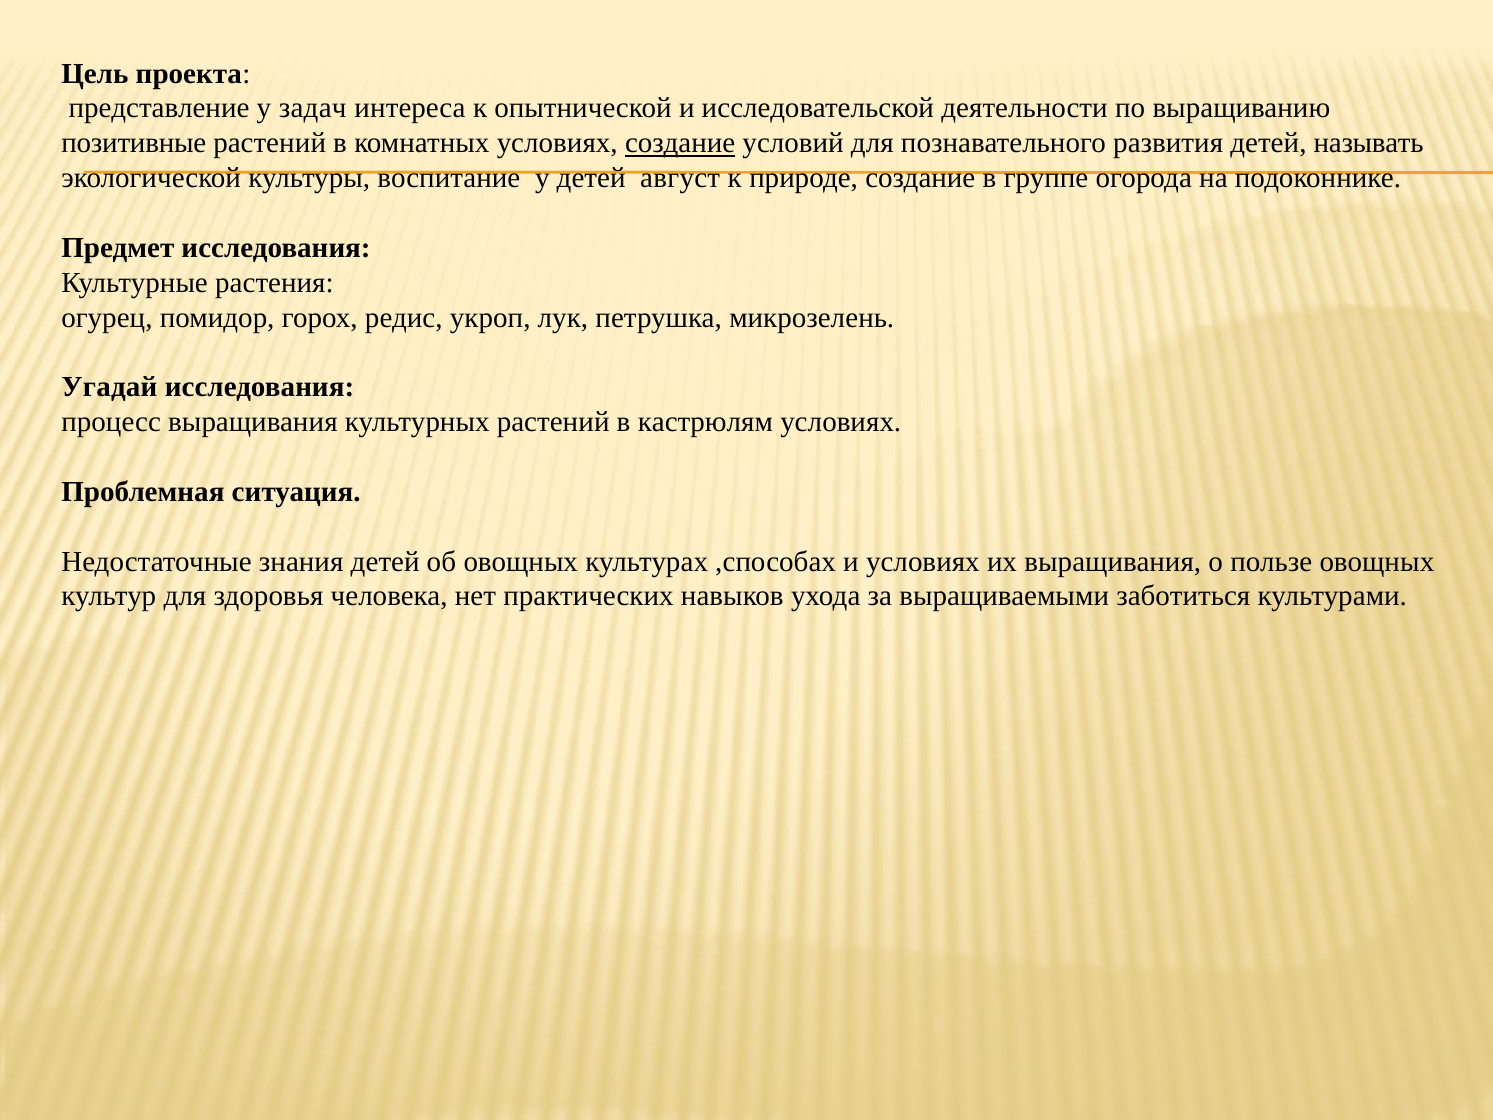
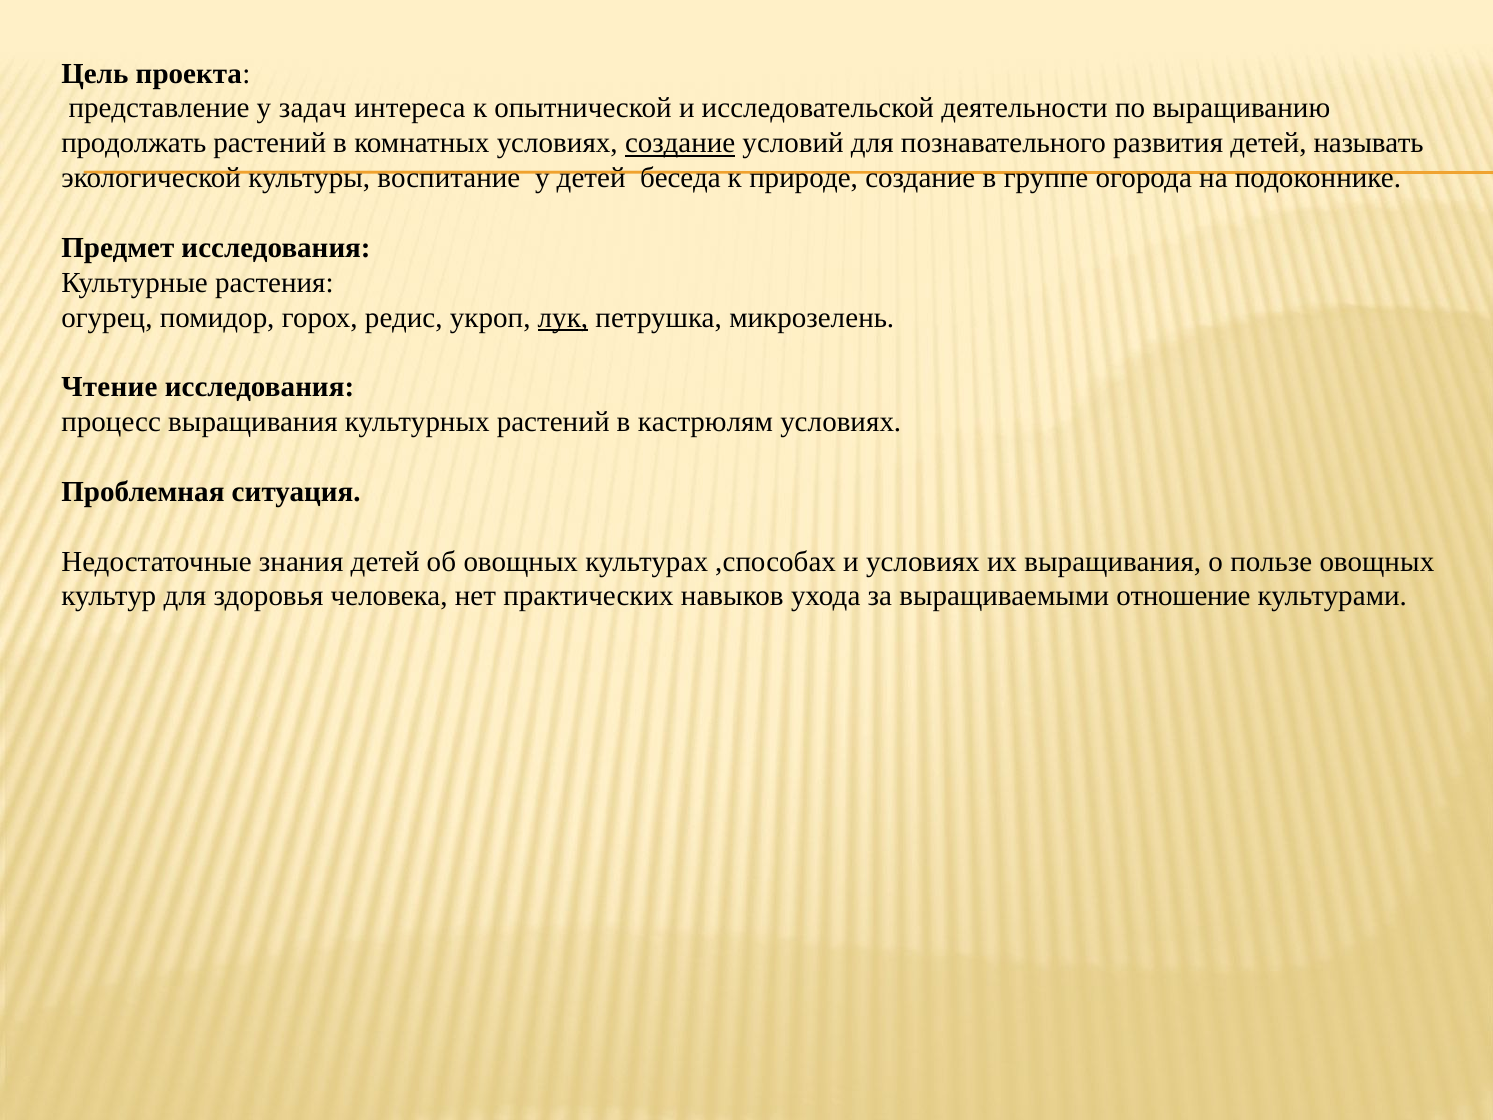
позитивные: позитивные -> продолжать
август: август -> беседа
лук underline: none -> present
Угадай: Угадай -> Чтение
заботиться: заботиться -> отношение
